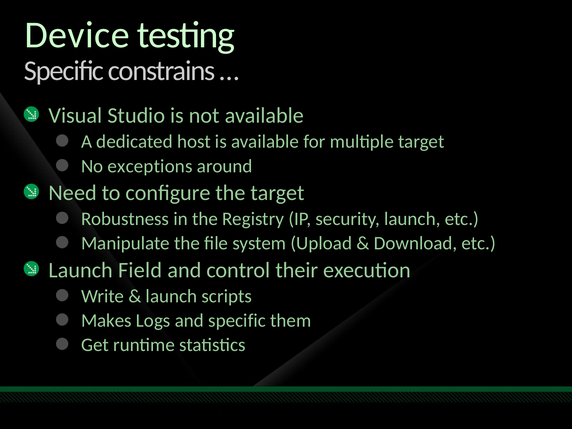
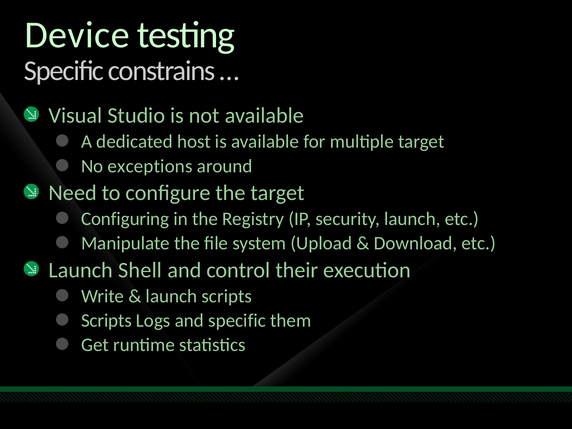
Robustness: Robustness -> Configuring
Field: Field -> Shell
Makes at (106, 321): Makes -> Scripts
